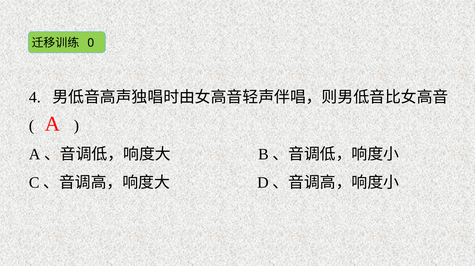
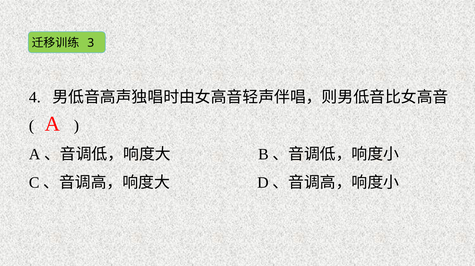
0: 0 -> 3
